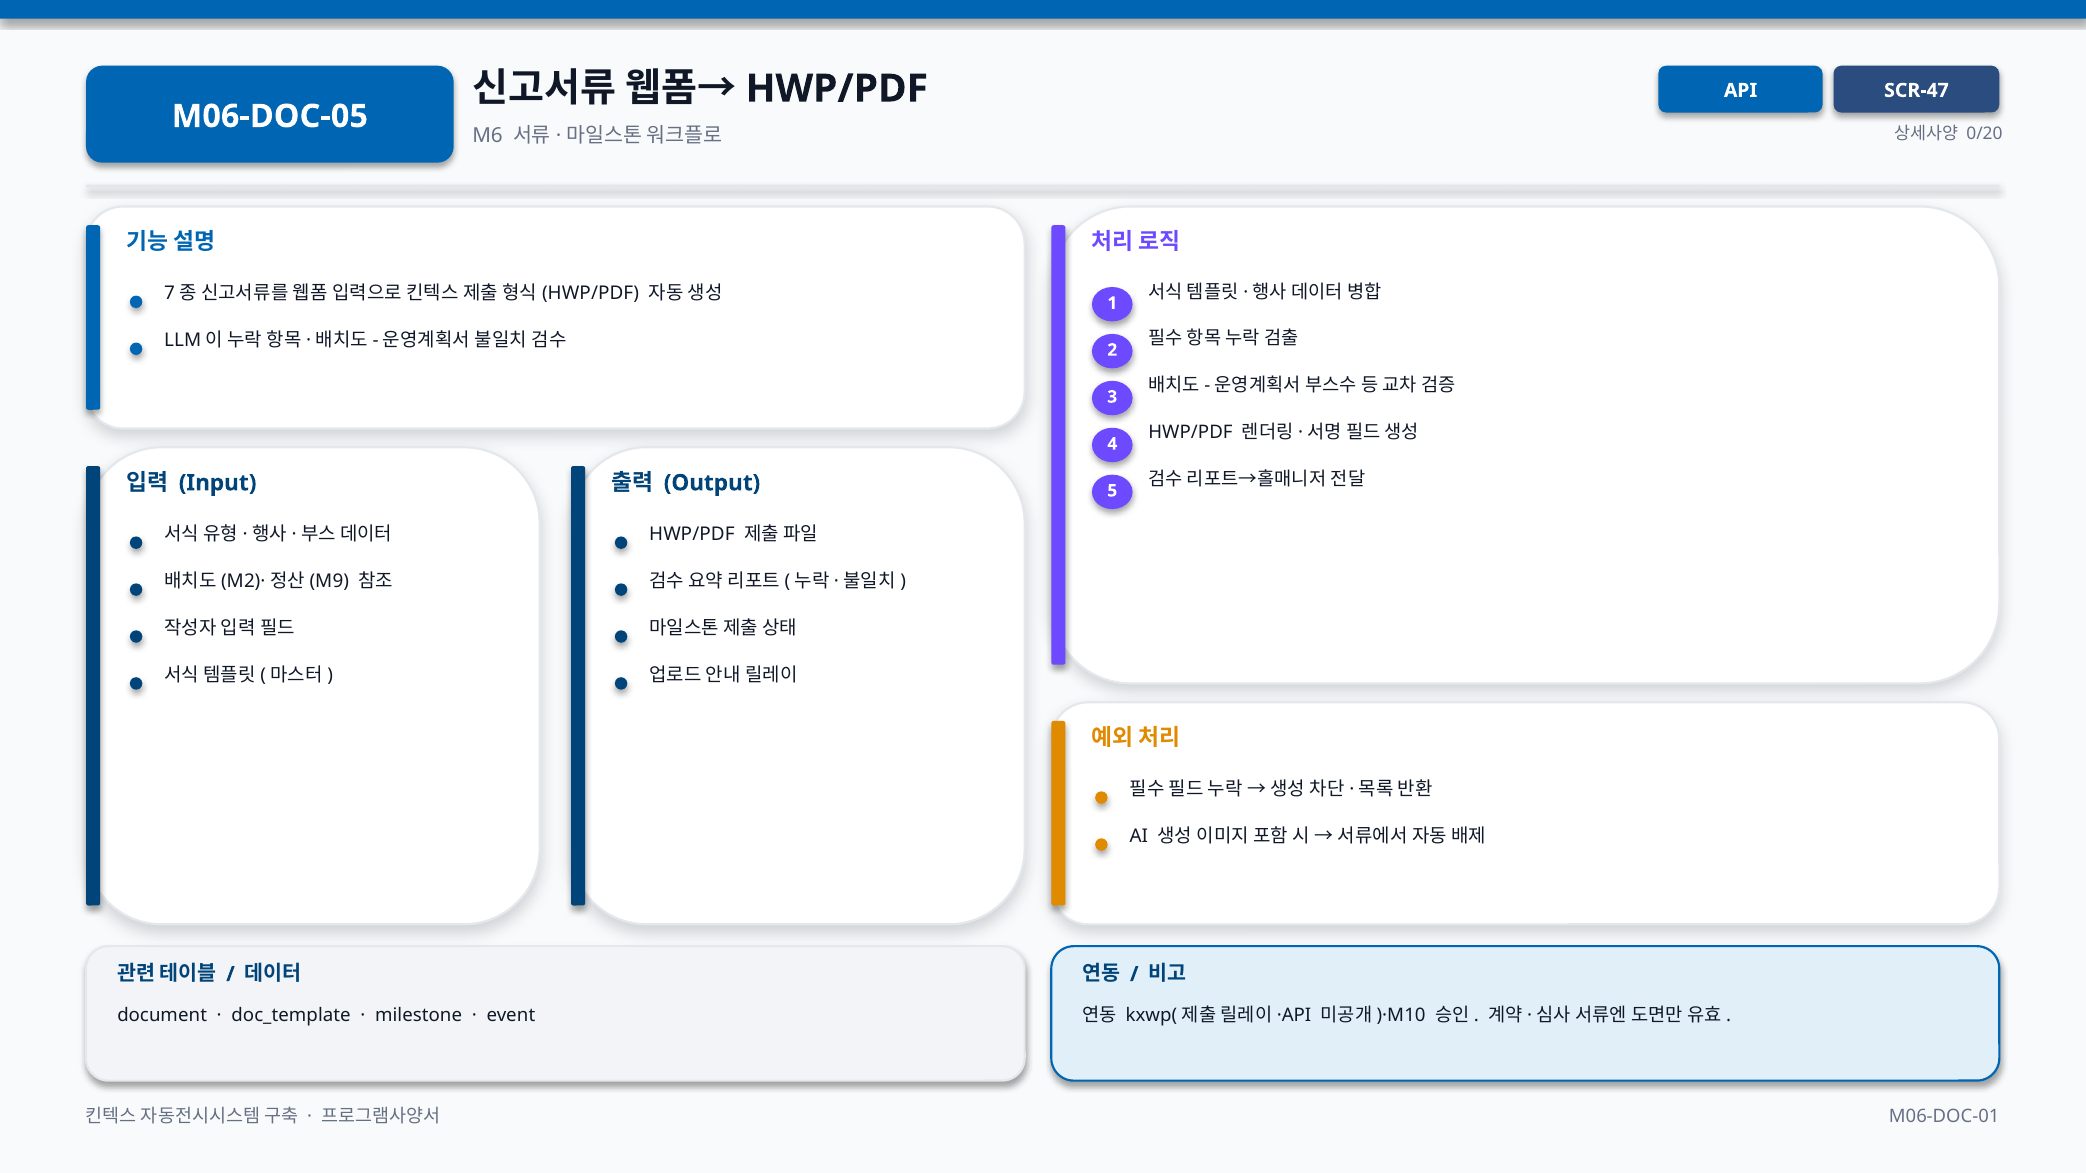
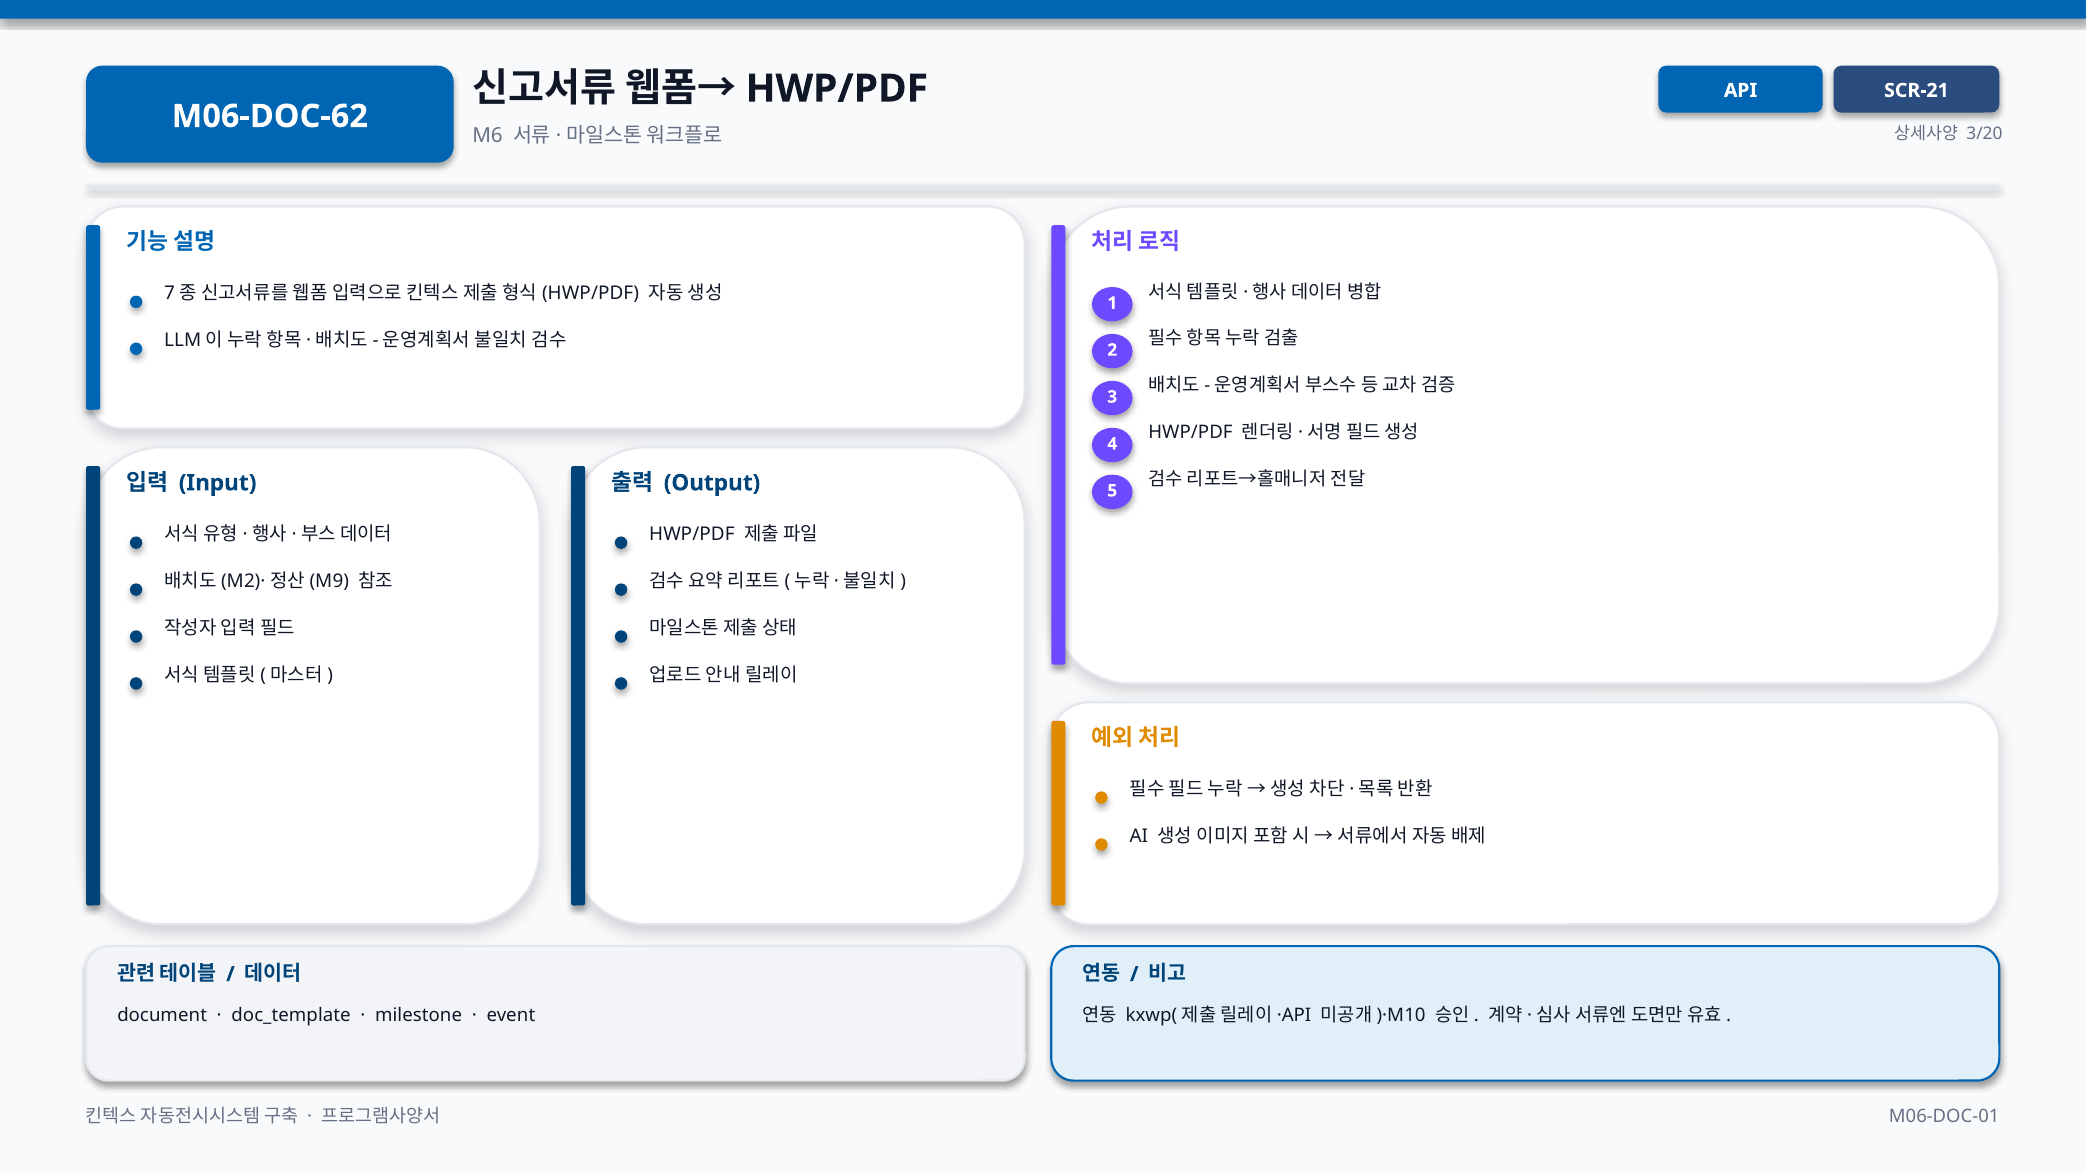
SCR-47: SCR-47 -> SCR-21
M06-DOC-05: M06-DOC-05 -> M06-DOC-62
0/20: 0/20 -> 3/20
